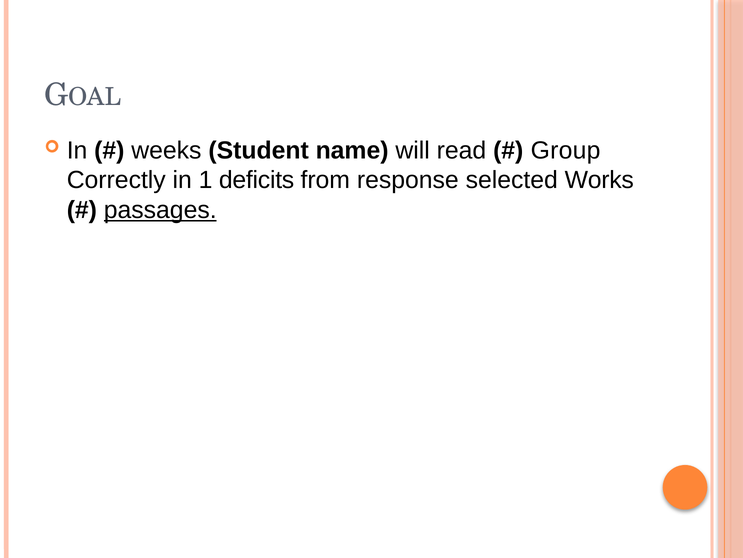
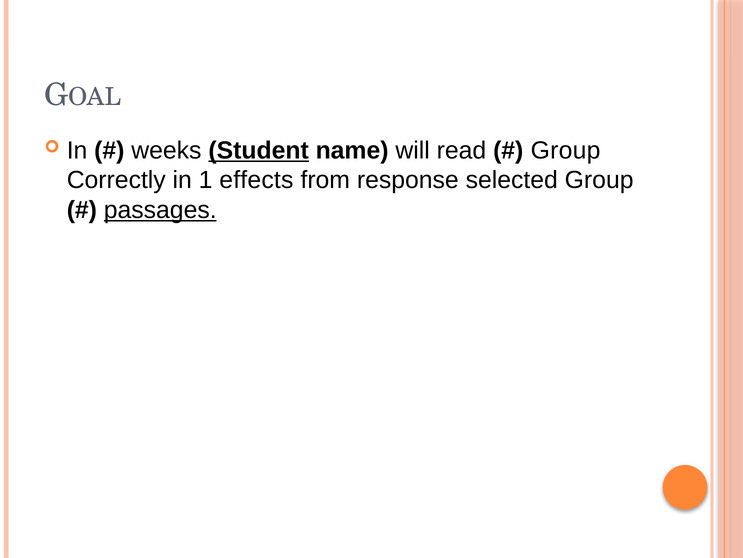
Student underline: none -> present
deficits: deficits -> effects
selected Works: Works -> Group
